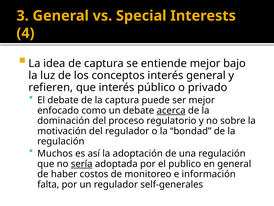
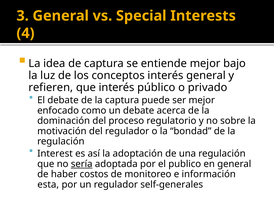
acerca underline: present -> none
Muchos: Muchos -> Interest
falta: falta -> esta
